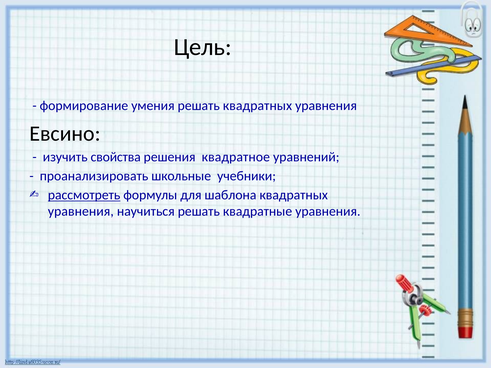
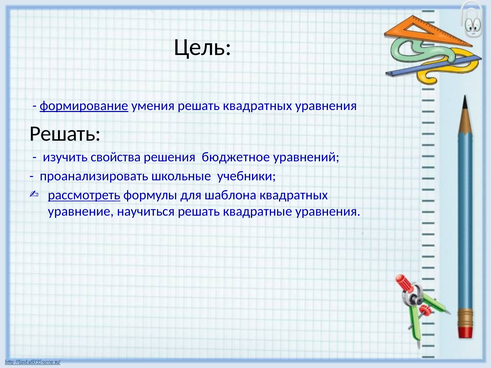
формирование underline: none -> present
Евсино at (65, 134): Евсино -> Решать
квадратное: квадратное -> бюджетное
уравнения at (81, 212): уравнения -> уравнение
